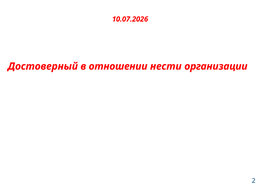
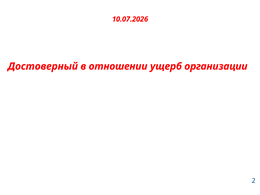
нести: нести -> ущерб
